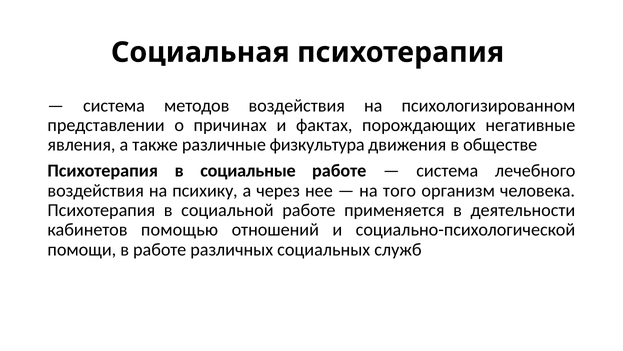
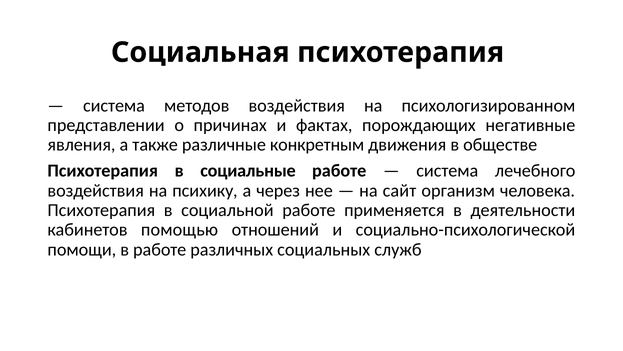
физкультура: физкультура -> конкретным
того: того -> сайт
